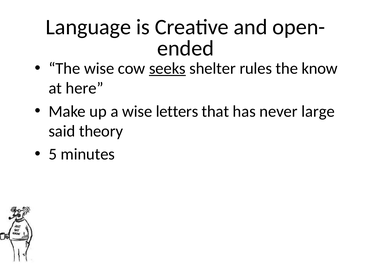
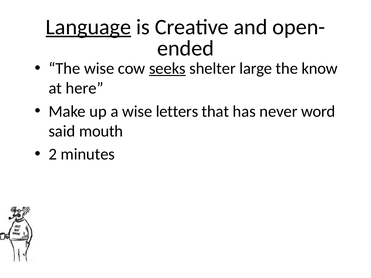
Language underline: none -> present
rules: rules -> large
large: large -> word
theory: theory -> mouth
5: 5 -> 2
